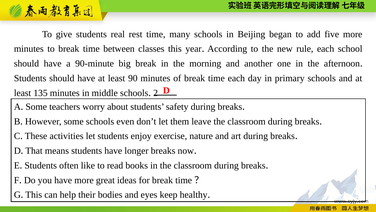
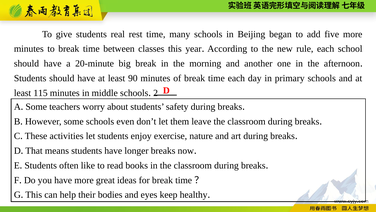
90-minute: 90-minute -> 20-minute
135: 135 -> 115
